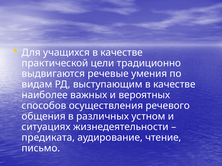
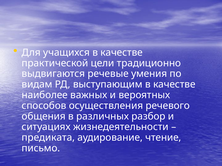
устном: устном -> разбор
